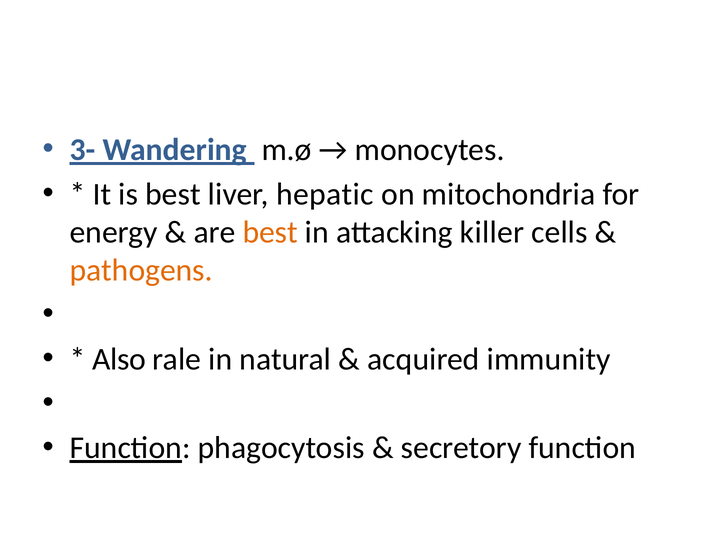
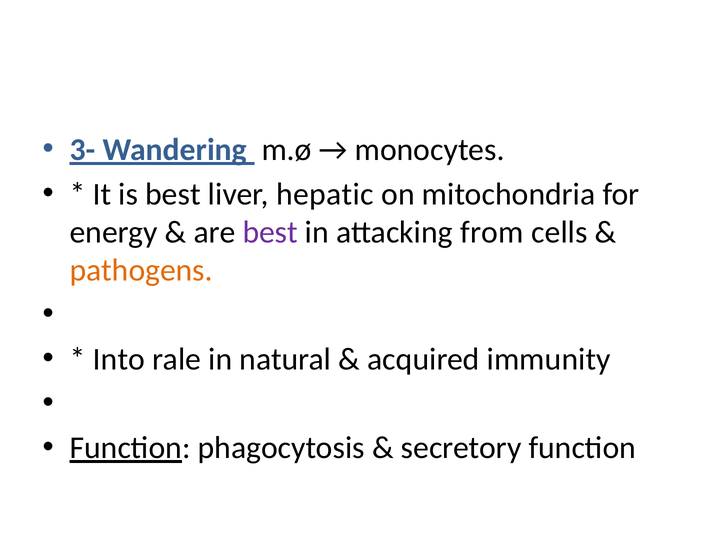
best at (270, 232) colour: orange -> purple
killer: killer -> from
Also: Also -> Into
